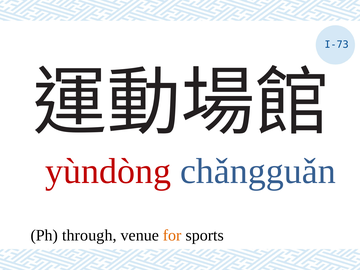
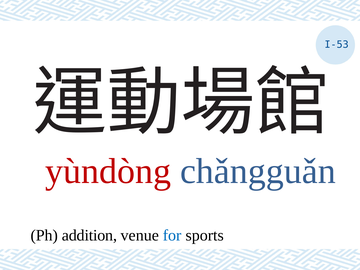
I-73: I-73 -> I-53
through: through -> addition
for colour: orange -> blue
